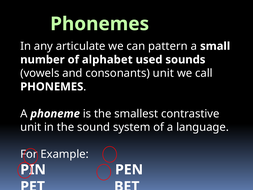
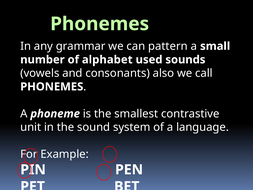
articulate: articulate -> grammar
consonants unit: unit -> also
